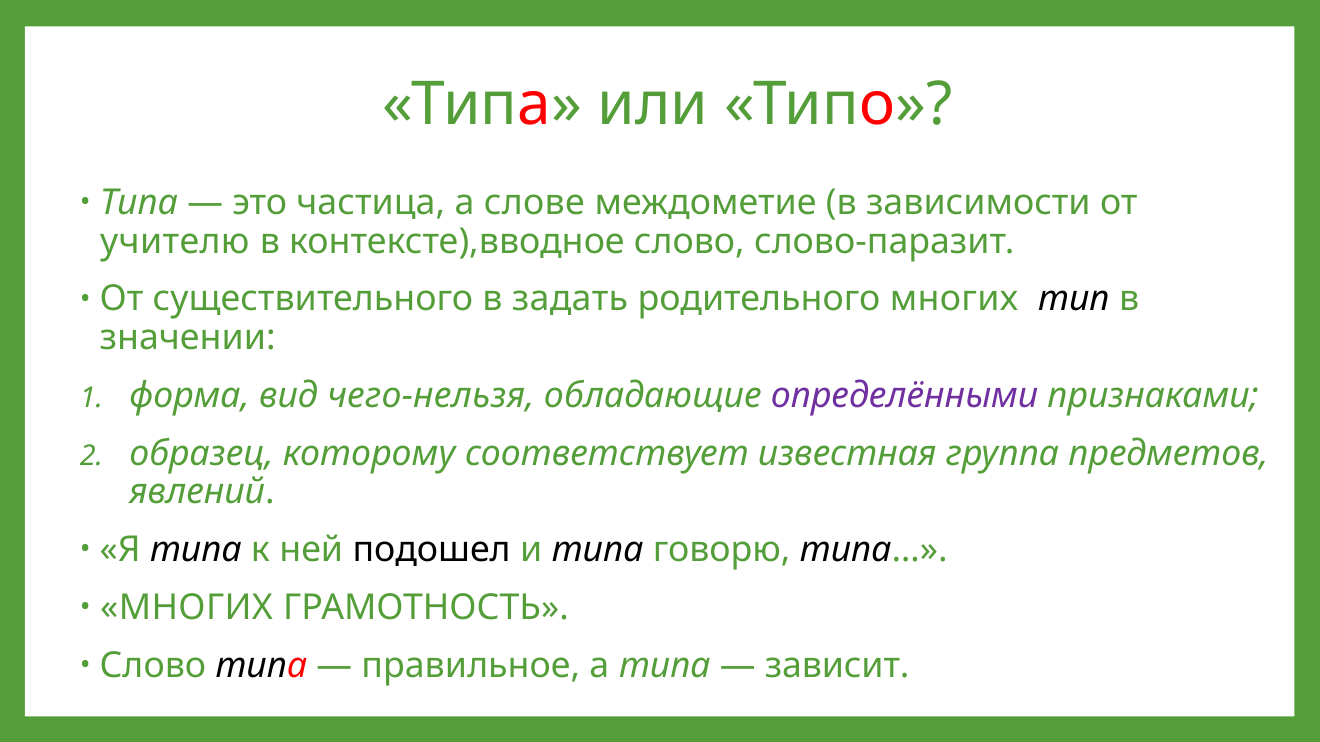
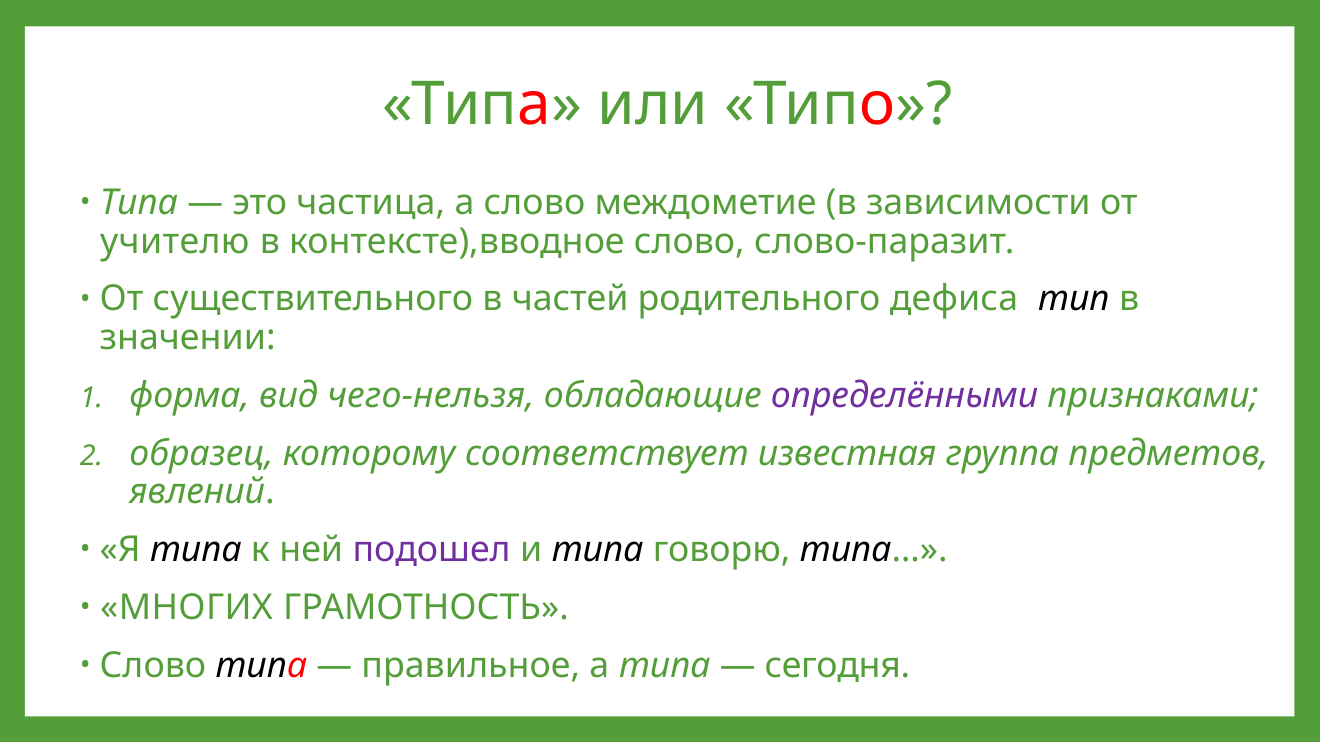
а слове: слове -> слово
задать: задать -> частей
родительного многих: многих -> дефиса
подошел colour: black -> purple
зависит: зависит -> сегодня
